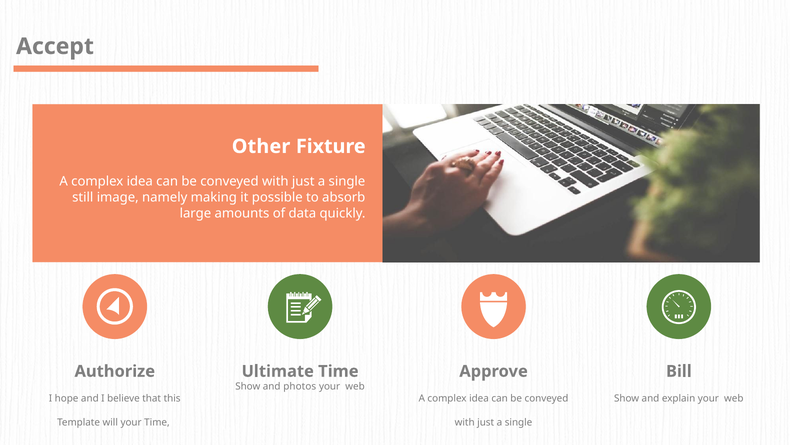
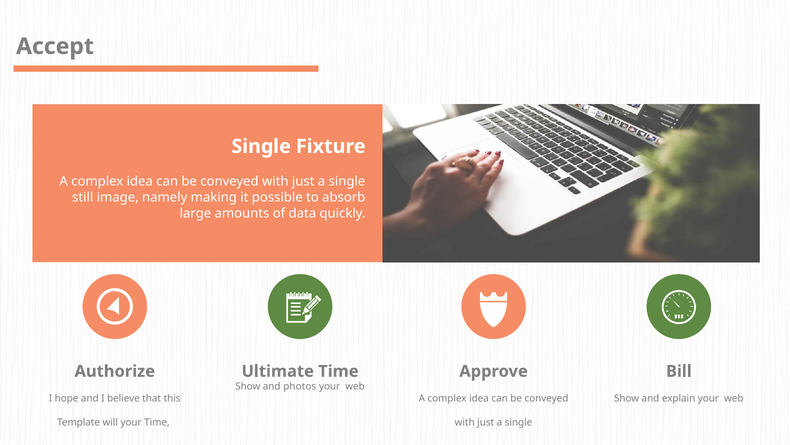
Other at (261, 146): Other -> Single
